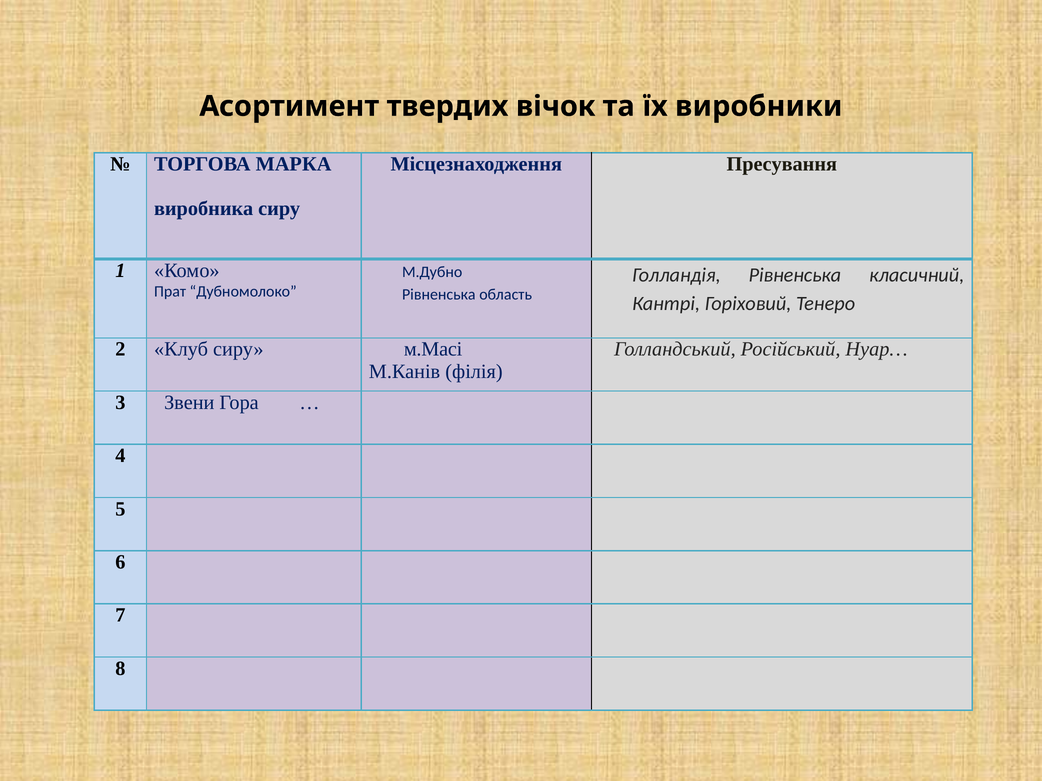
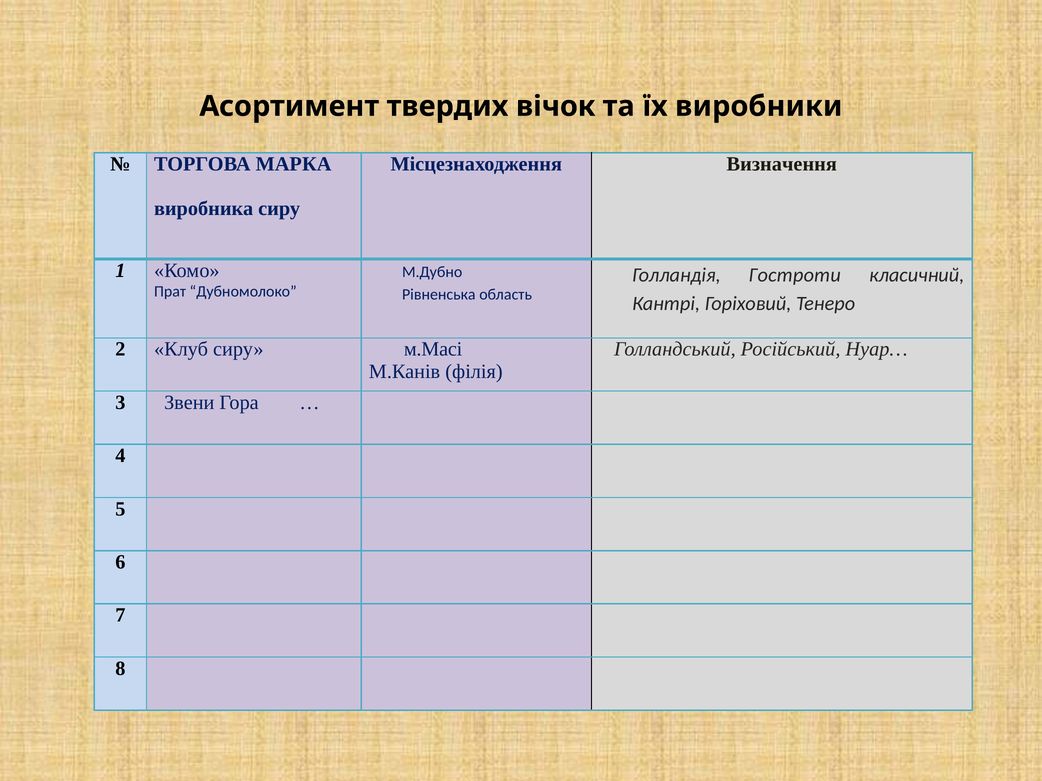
Пресування: Пресування -> Визначення
Голландія Рівненська: Рівненська -> Гостроти
